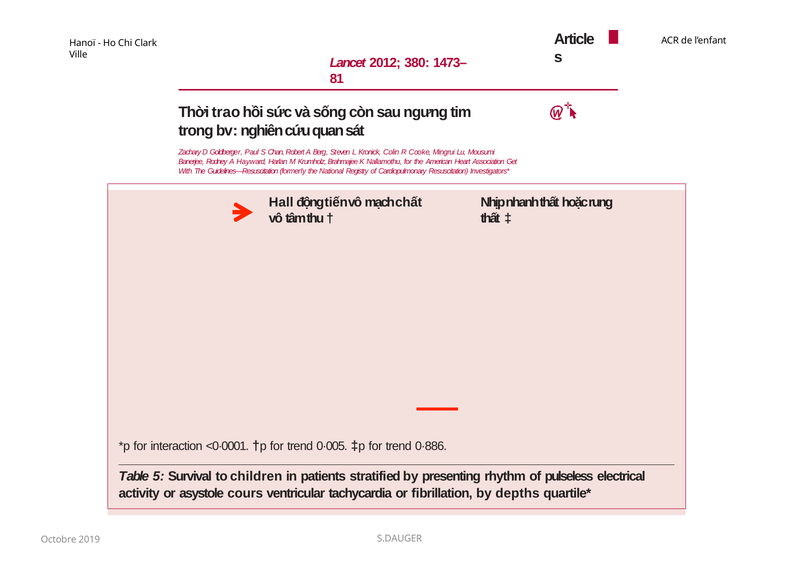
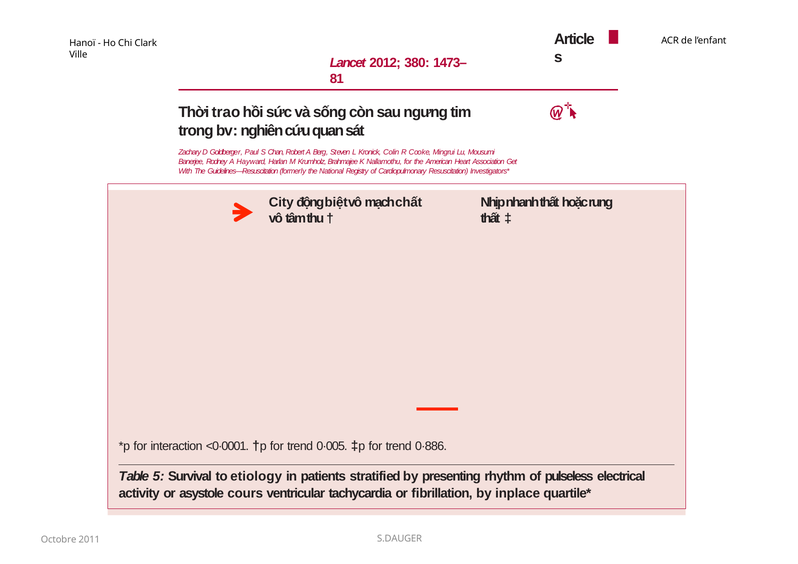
Hall: Hall -> City
tiến: tiến -> biệt
children: children -> etiology
depths: depths -> inplace
2019: 2019 -> 2011
